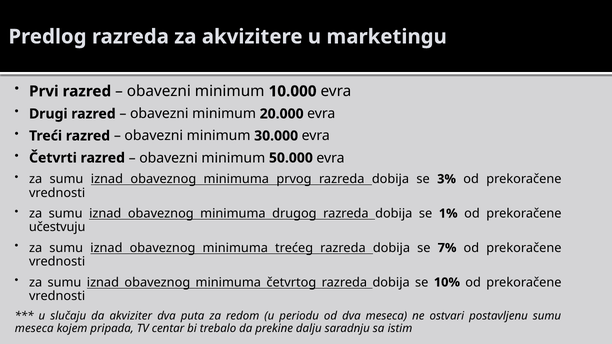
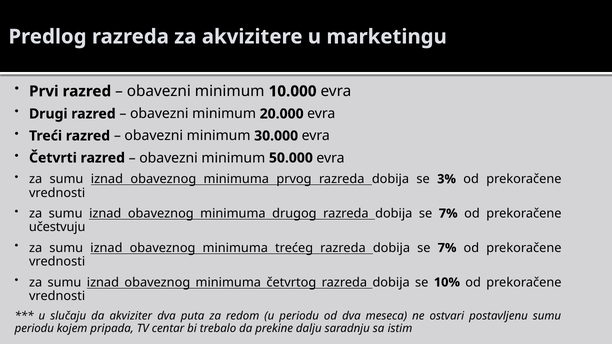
1% at (448, 214): 1% -> 7%
meseca at (34, 328): meseca -> periodu
